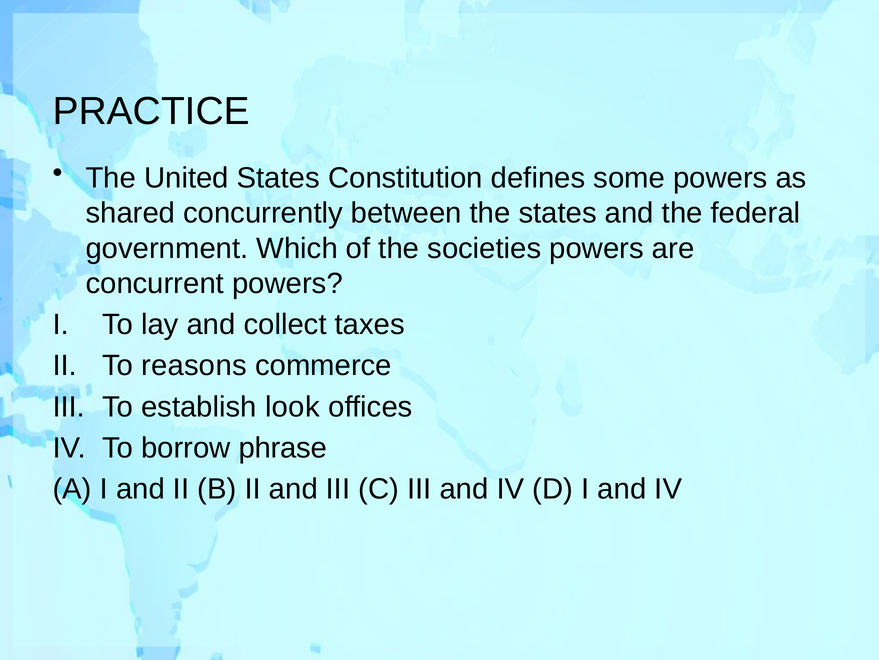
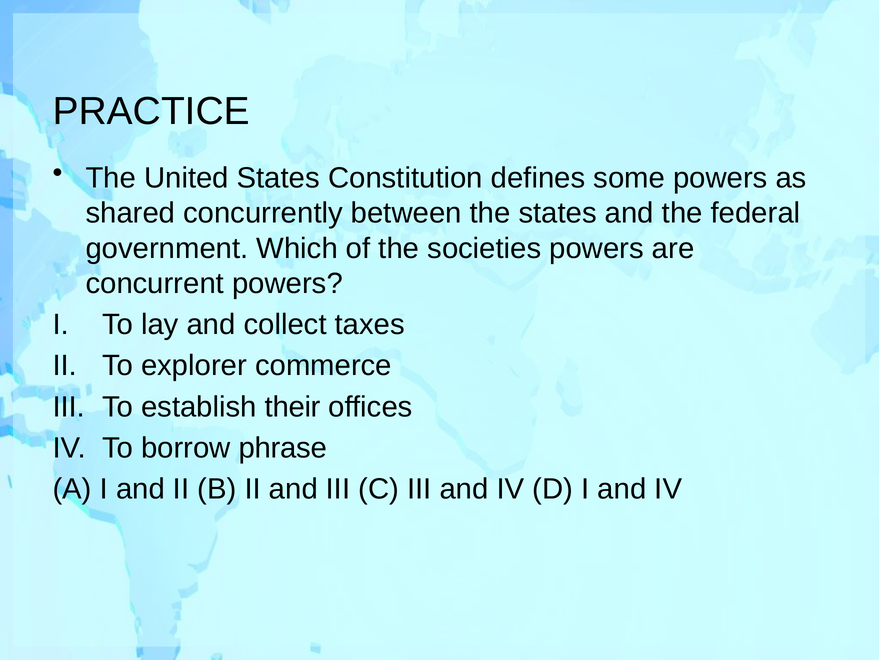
reasons: reasons -> explorer
look: look -> their
